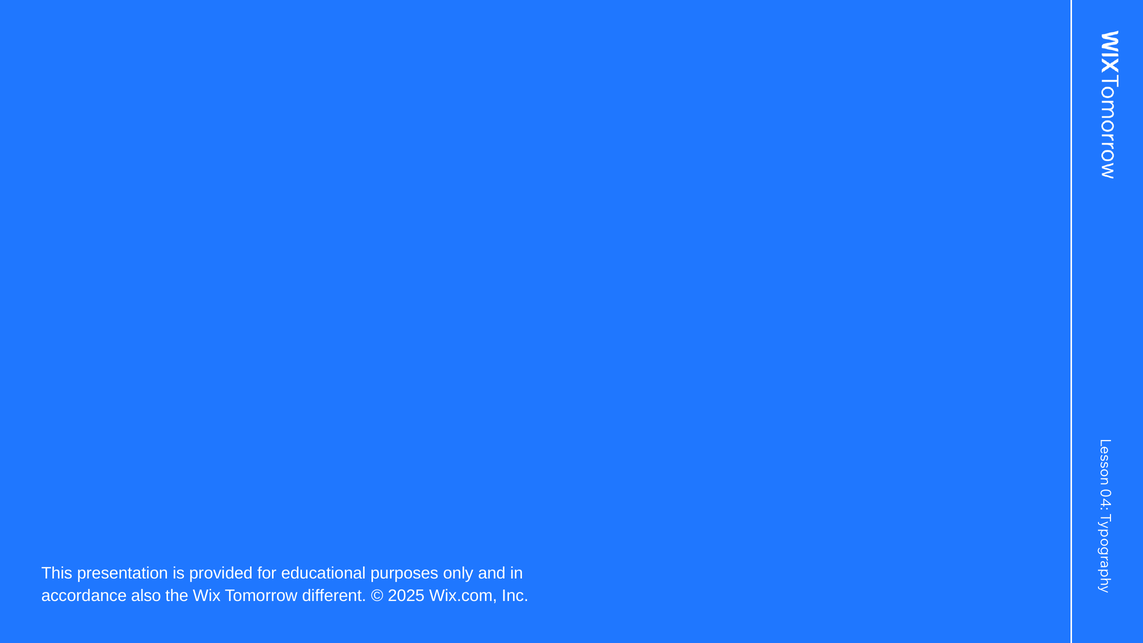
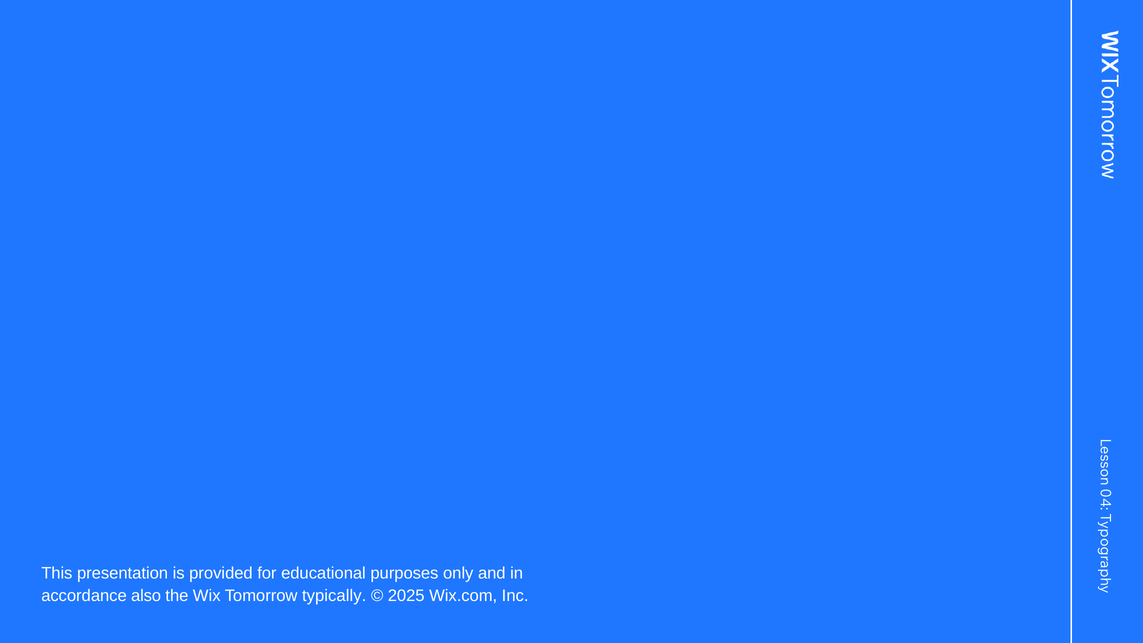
different: different -> typically
